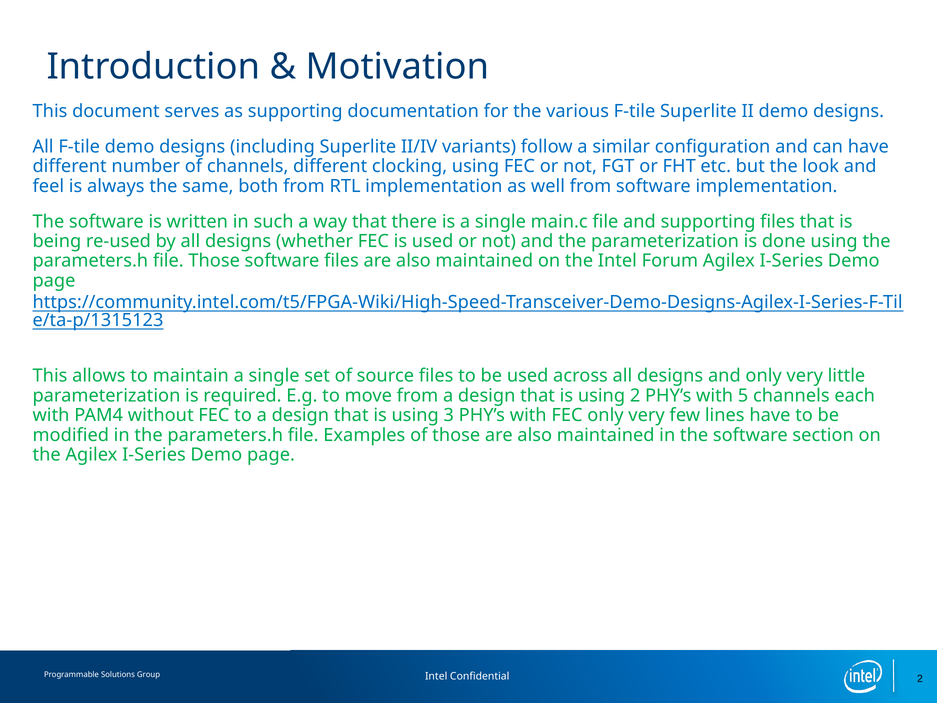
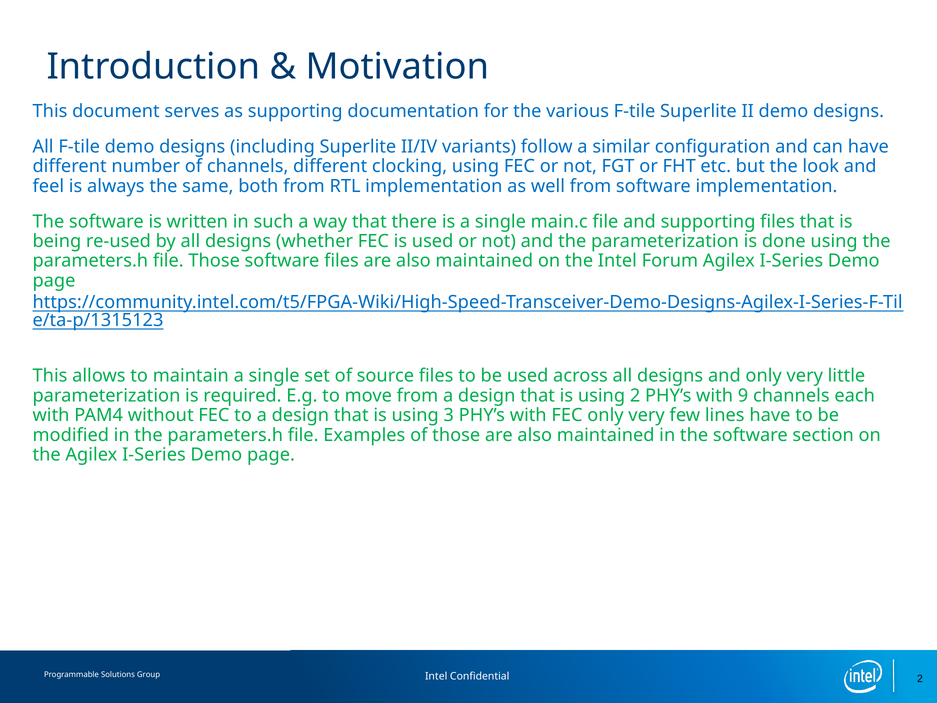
5: 5 -> 9
